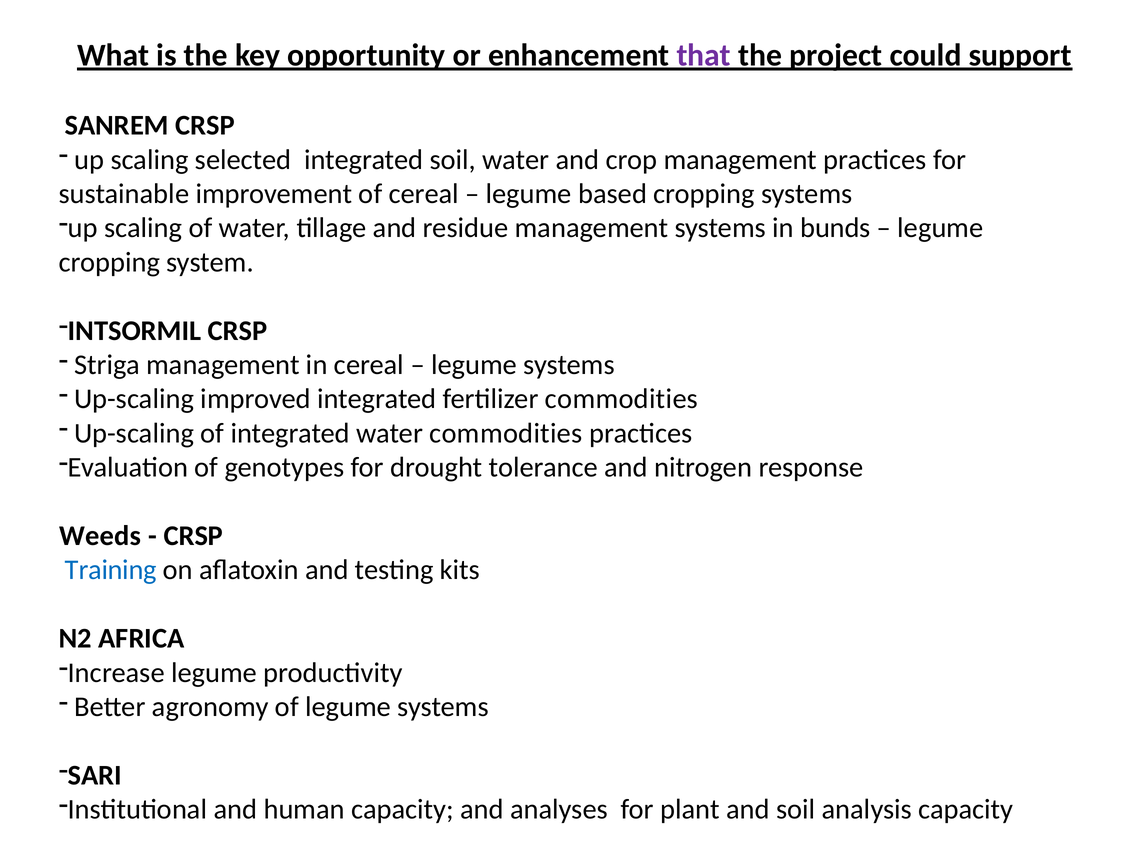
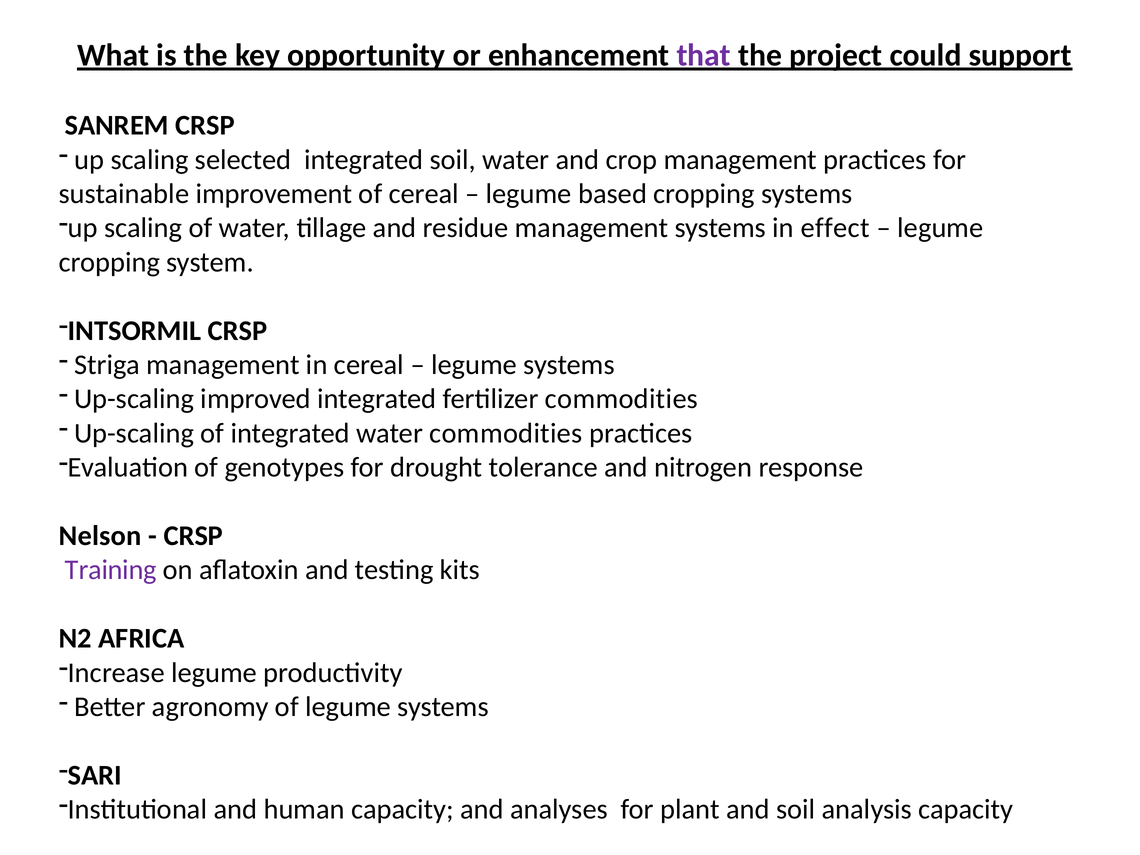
bunds: bunds -> effect
Weeds: Weeds -> Nelson
Training colour: blue -> purple
